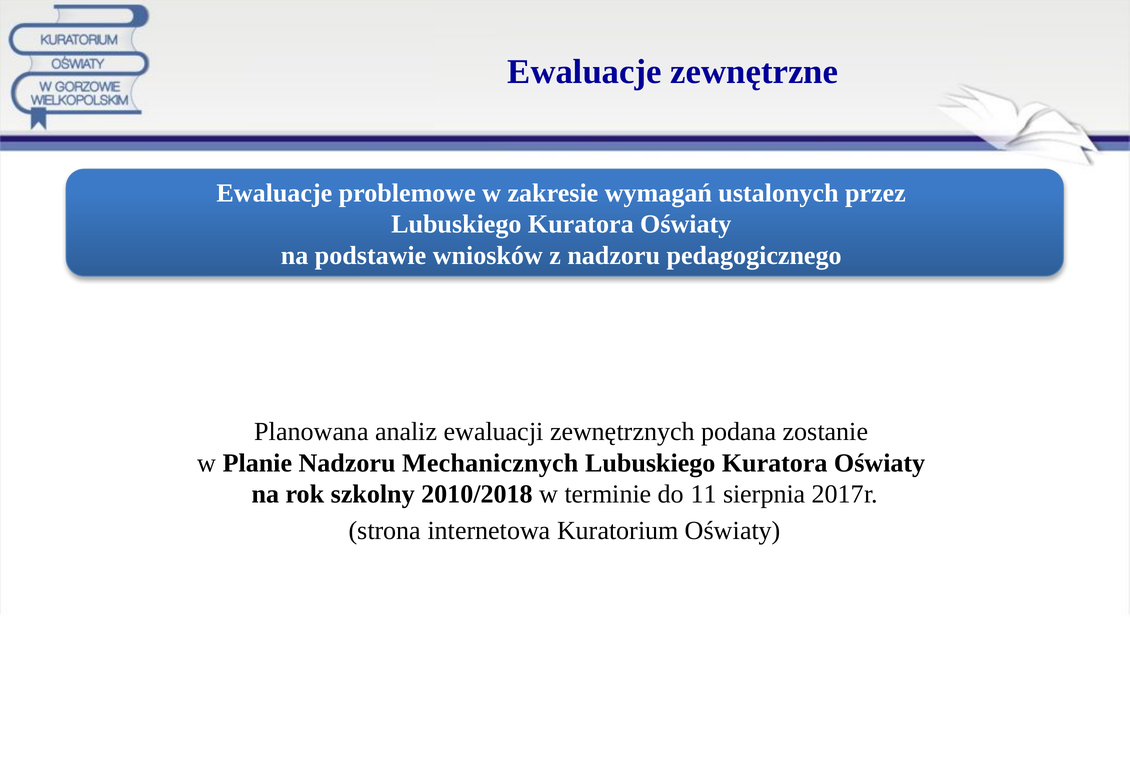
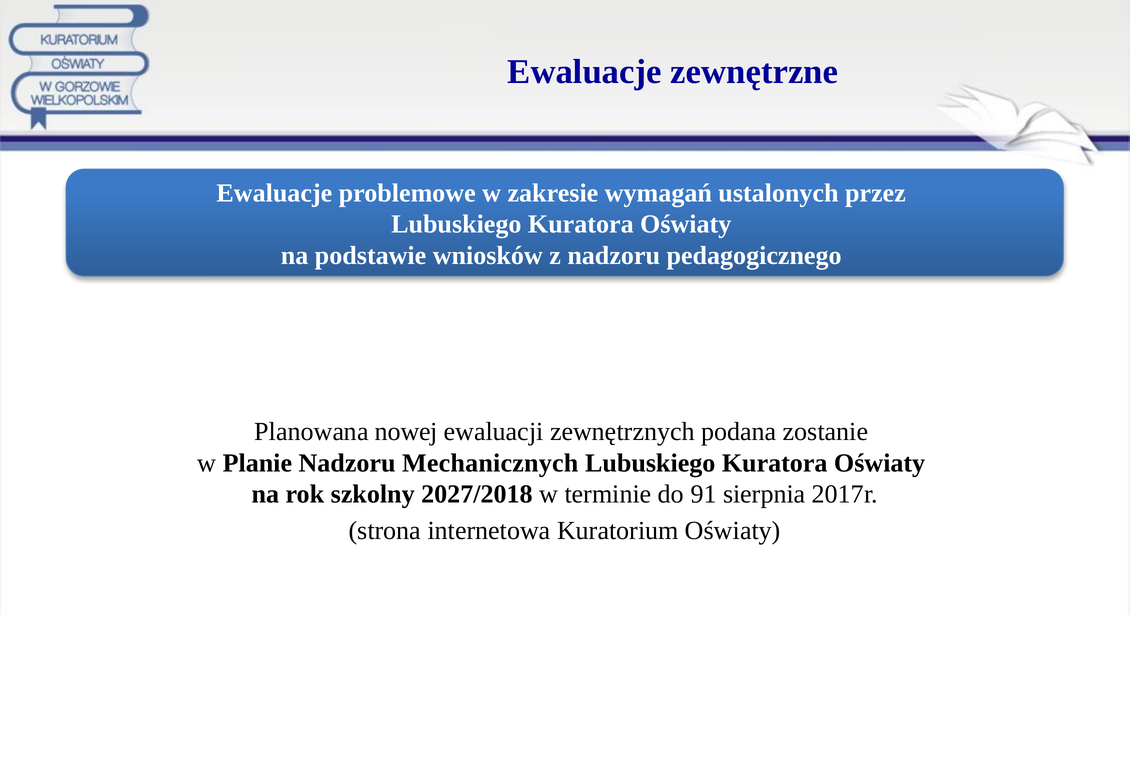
analiz: analiz -> nowej
2010/2018: 2010/2018 -> 2027/2018
11: 11 -> 91
